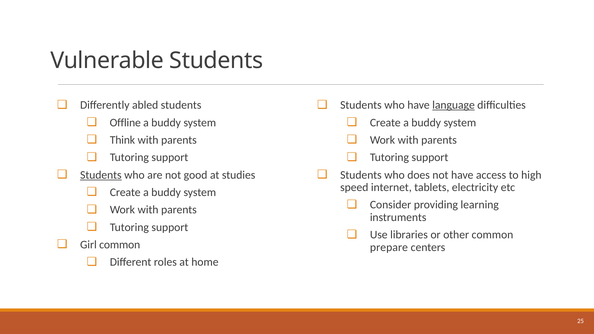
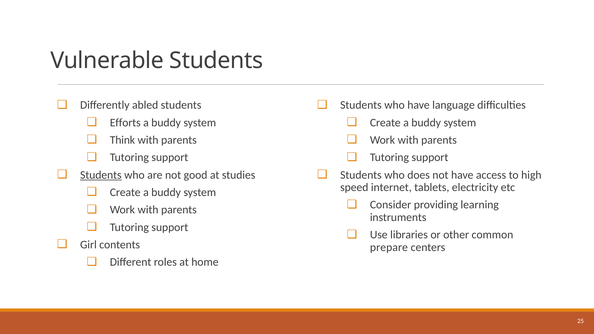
language underline: present -> none
Offline: Offline -> Efforts
Girl common: common -> contents
